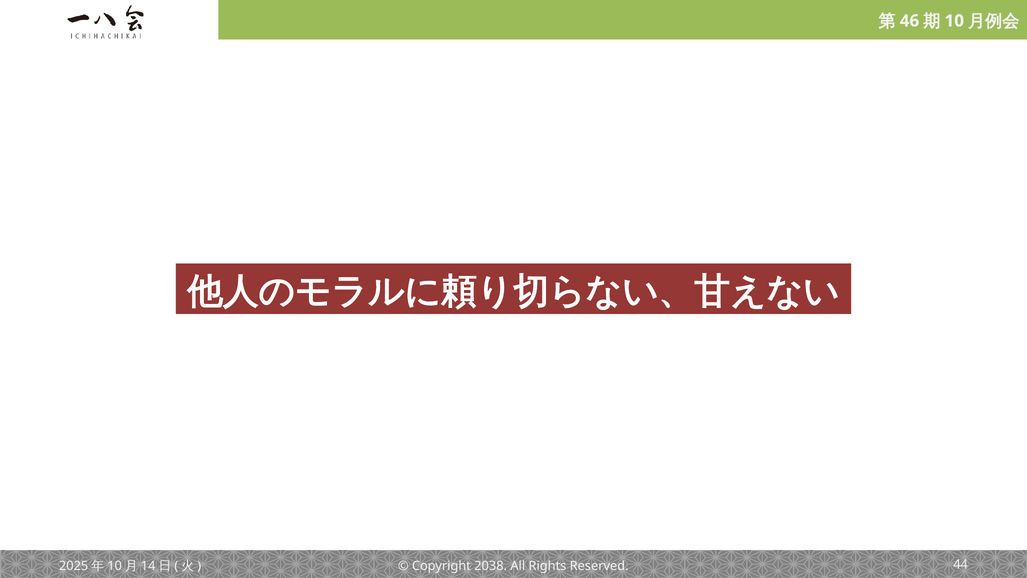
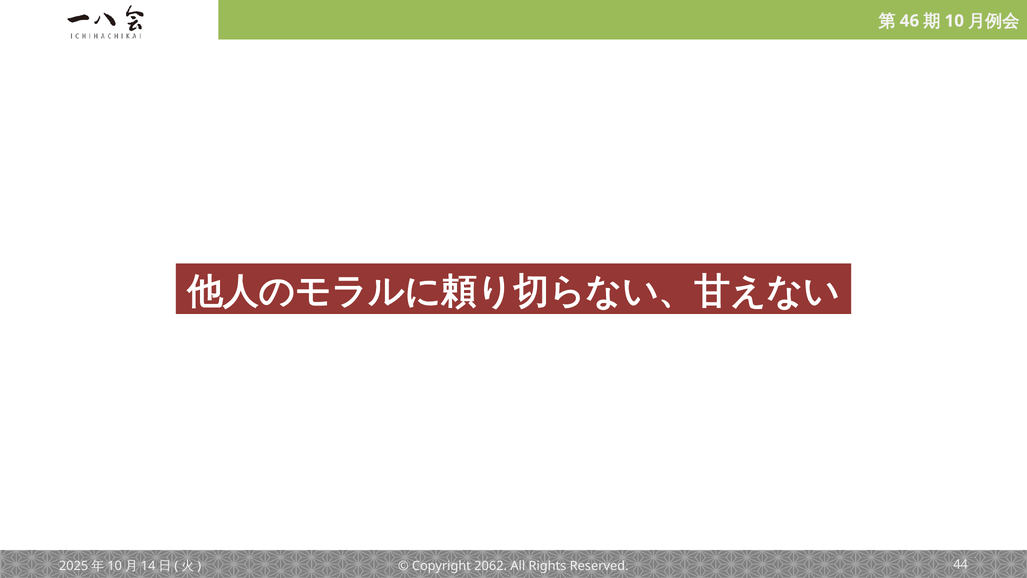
2038: 2038 -> 2062
